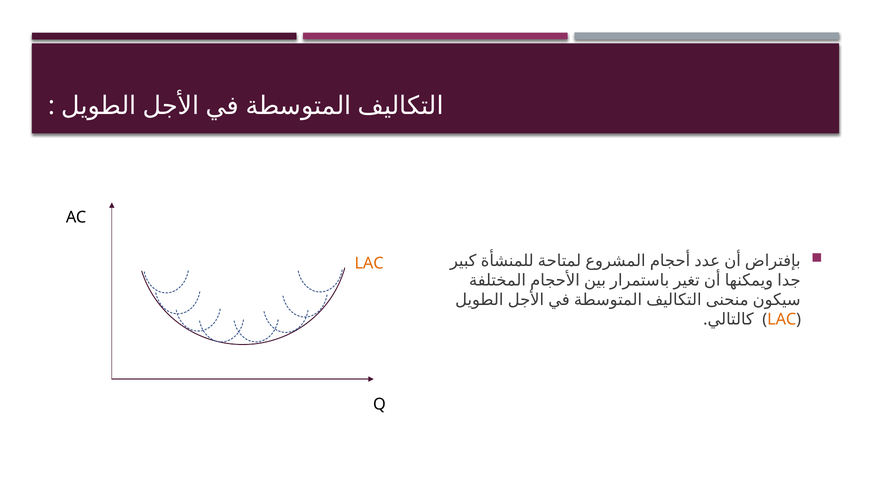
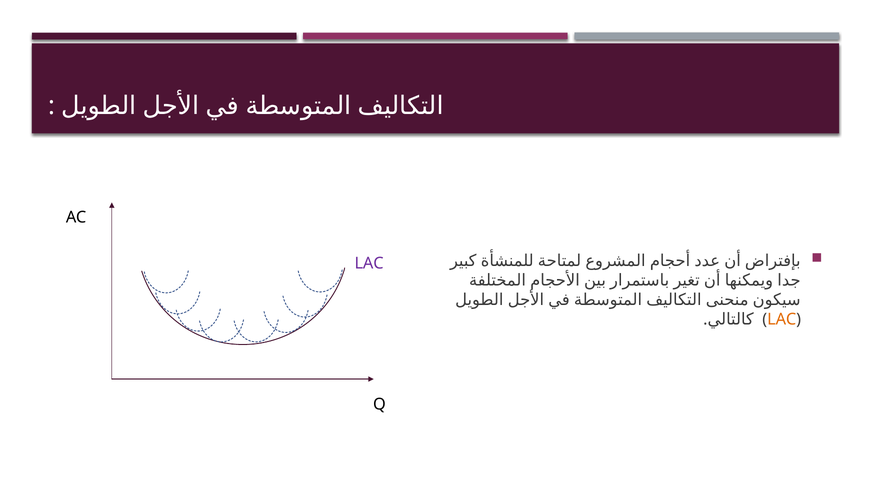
LAC at (369, 264) colour: orange -> purple
